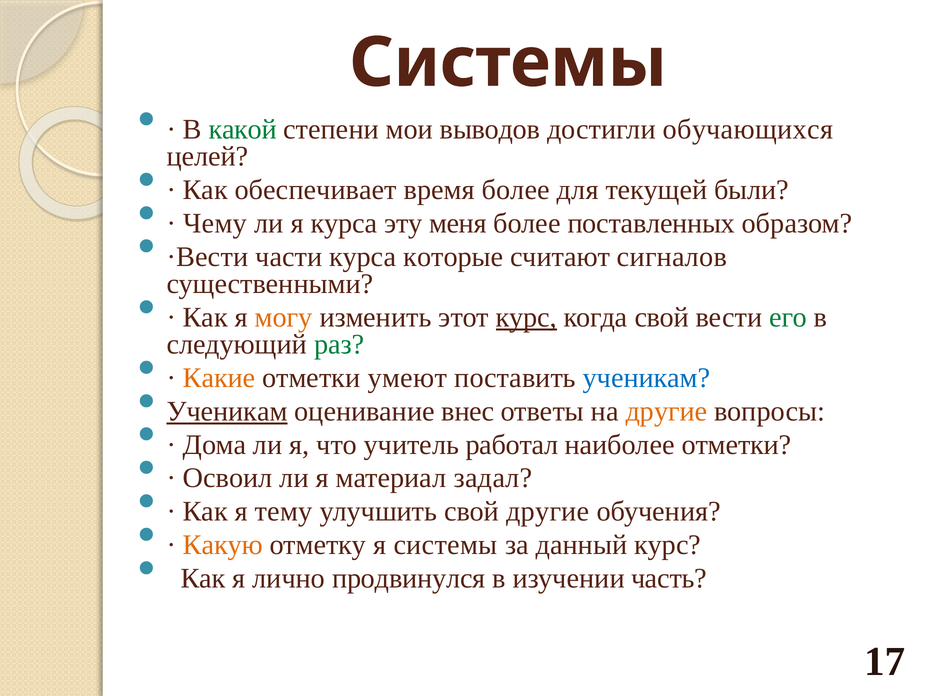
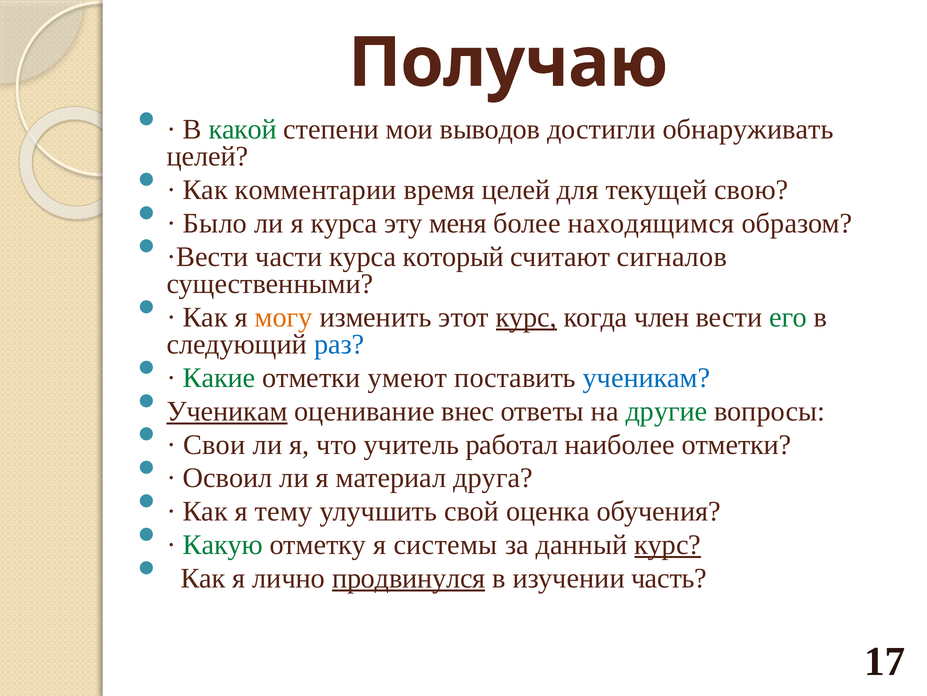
Системы at (508, 63): Системы -> Получаю
обучающихся: обучающихся -> обнаруживать
обеспечивает: обеспечивает -> комментарии
время более: более -> целей
были: были -> свою
Чему: Чему -> Было
поставленных: поставленных -> находящимся
которые: которые -> который
когда свой: свой -> член
раз colour: green -> blue
Какие colour: orange -> green
другие at (666, 411) colour: orange -> green
Дома: Дома -> Свои
задал: задал -> друга
свой другие: другие -> оценка
Какую colour: orange -> green
курс at (668, 544) underline: none -> present
продвинулся underline: none -> present
